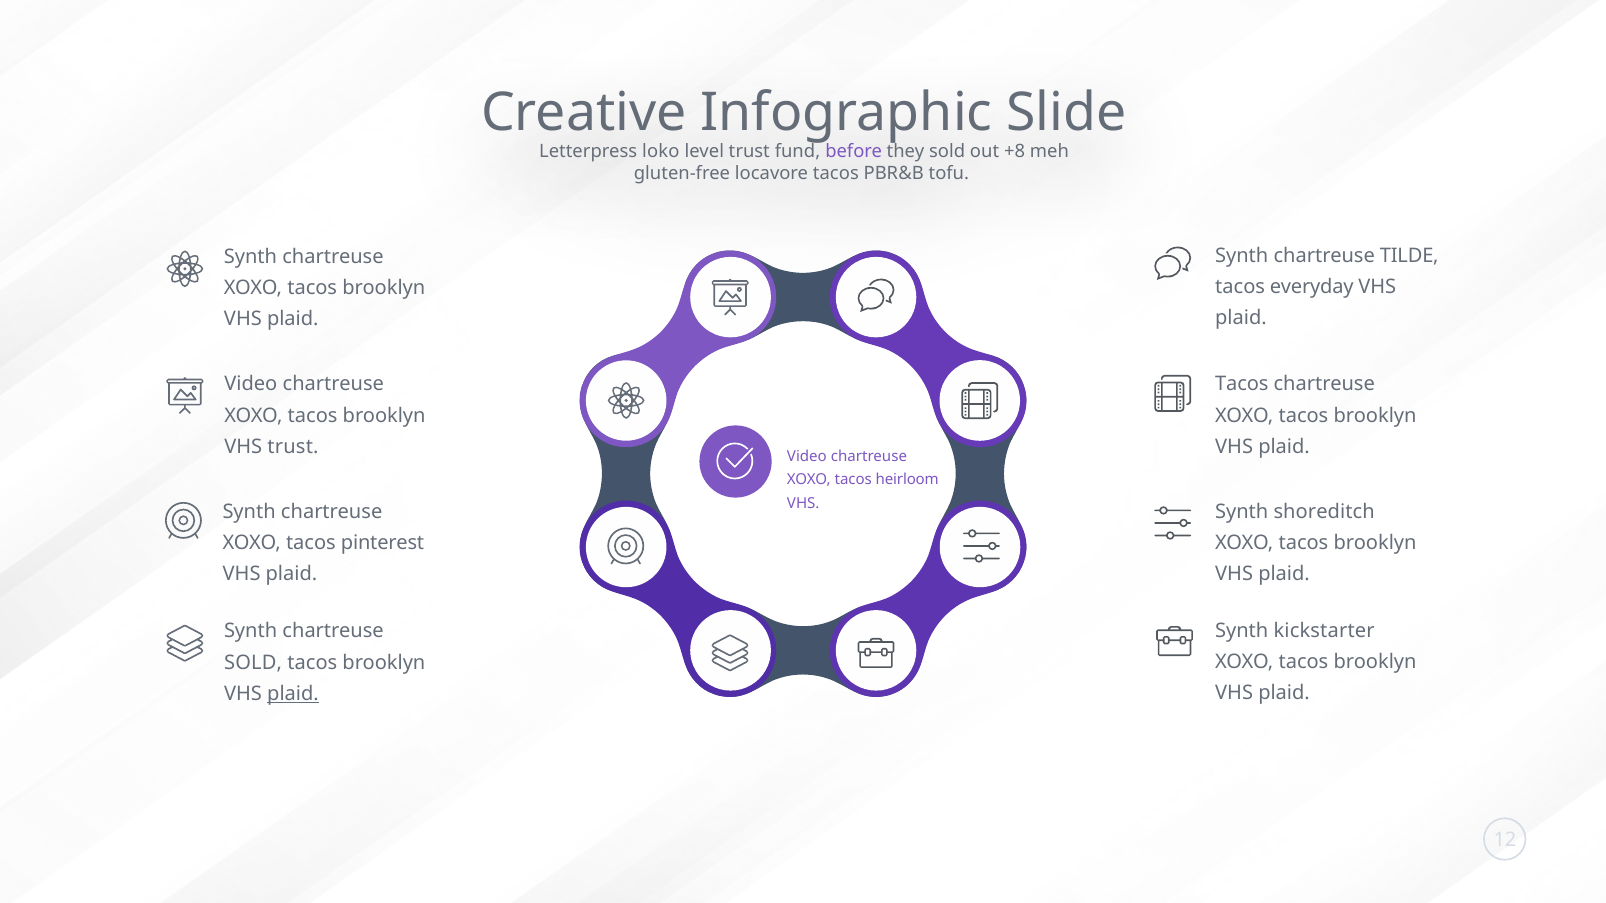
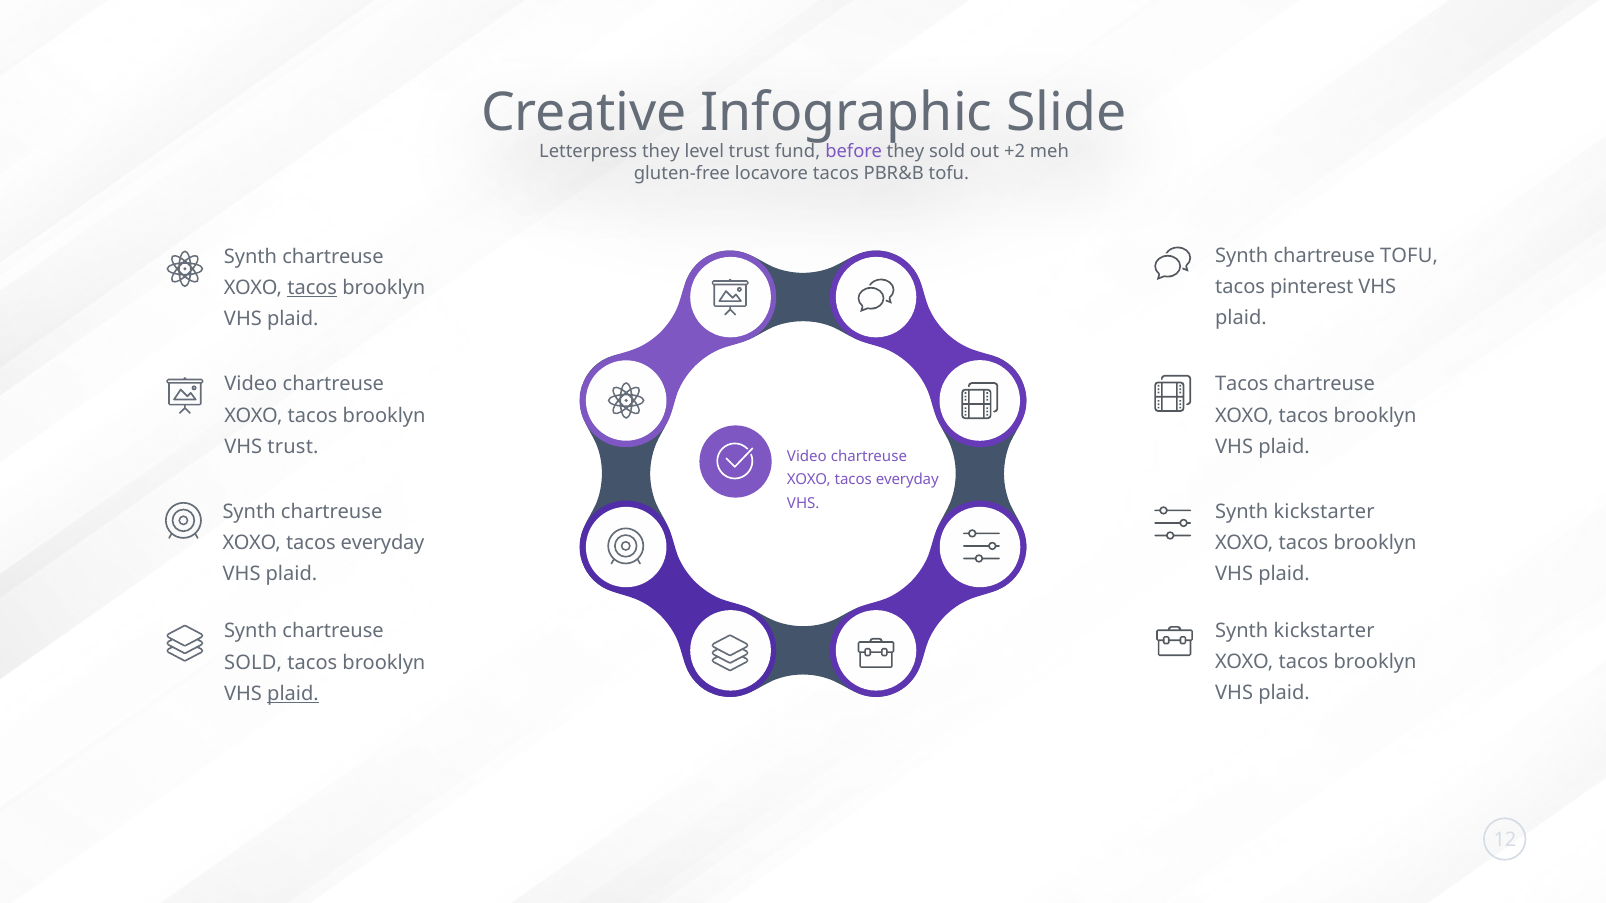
Letterpress loko: loko -> they
+8: +8 -> +2
chartreuse TILDE: TILDE -> TOFU
everyday: everyday -> pinterest
tacos at (312, 288) underline: none -> present
heirloom at (907, 480): heirloom -> everyday
shoreditch at (1324, 512): shoreditch -> kickstarter
pinterest at (383, 543): pinterest -> everyday
